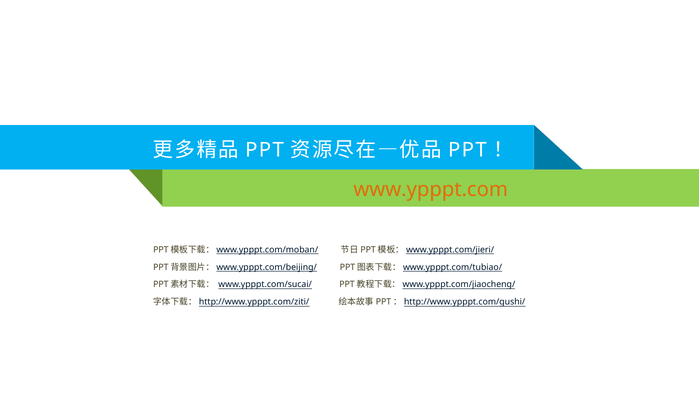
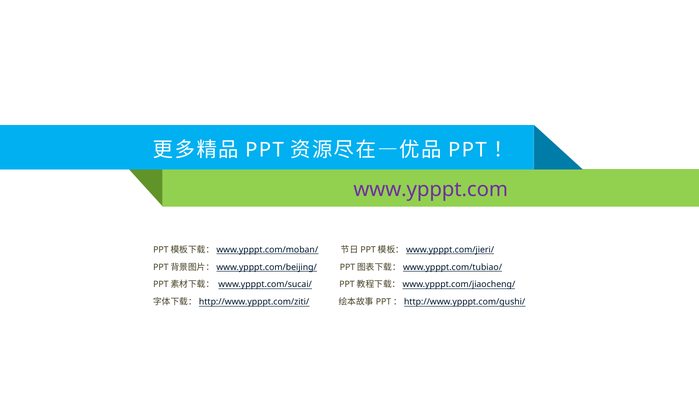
www.ypppt.com colour: orange -> purple
